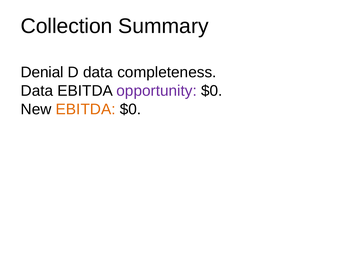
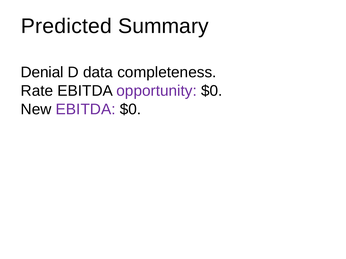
Collection: Collection -> Predicted
Data at (37, 91): Data -> Rate
EBITDA at (86, 109) colour: orange -> purple
